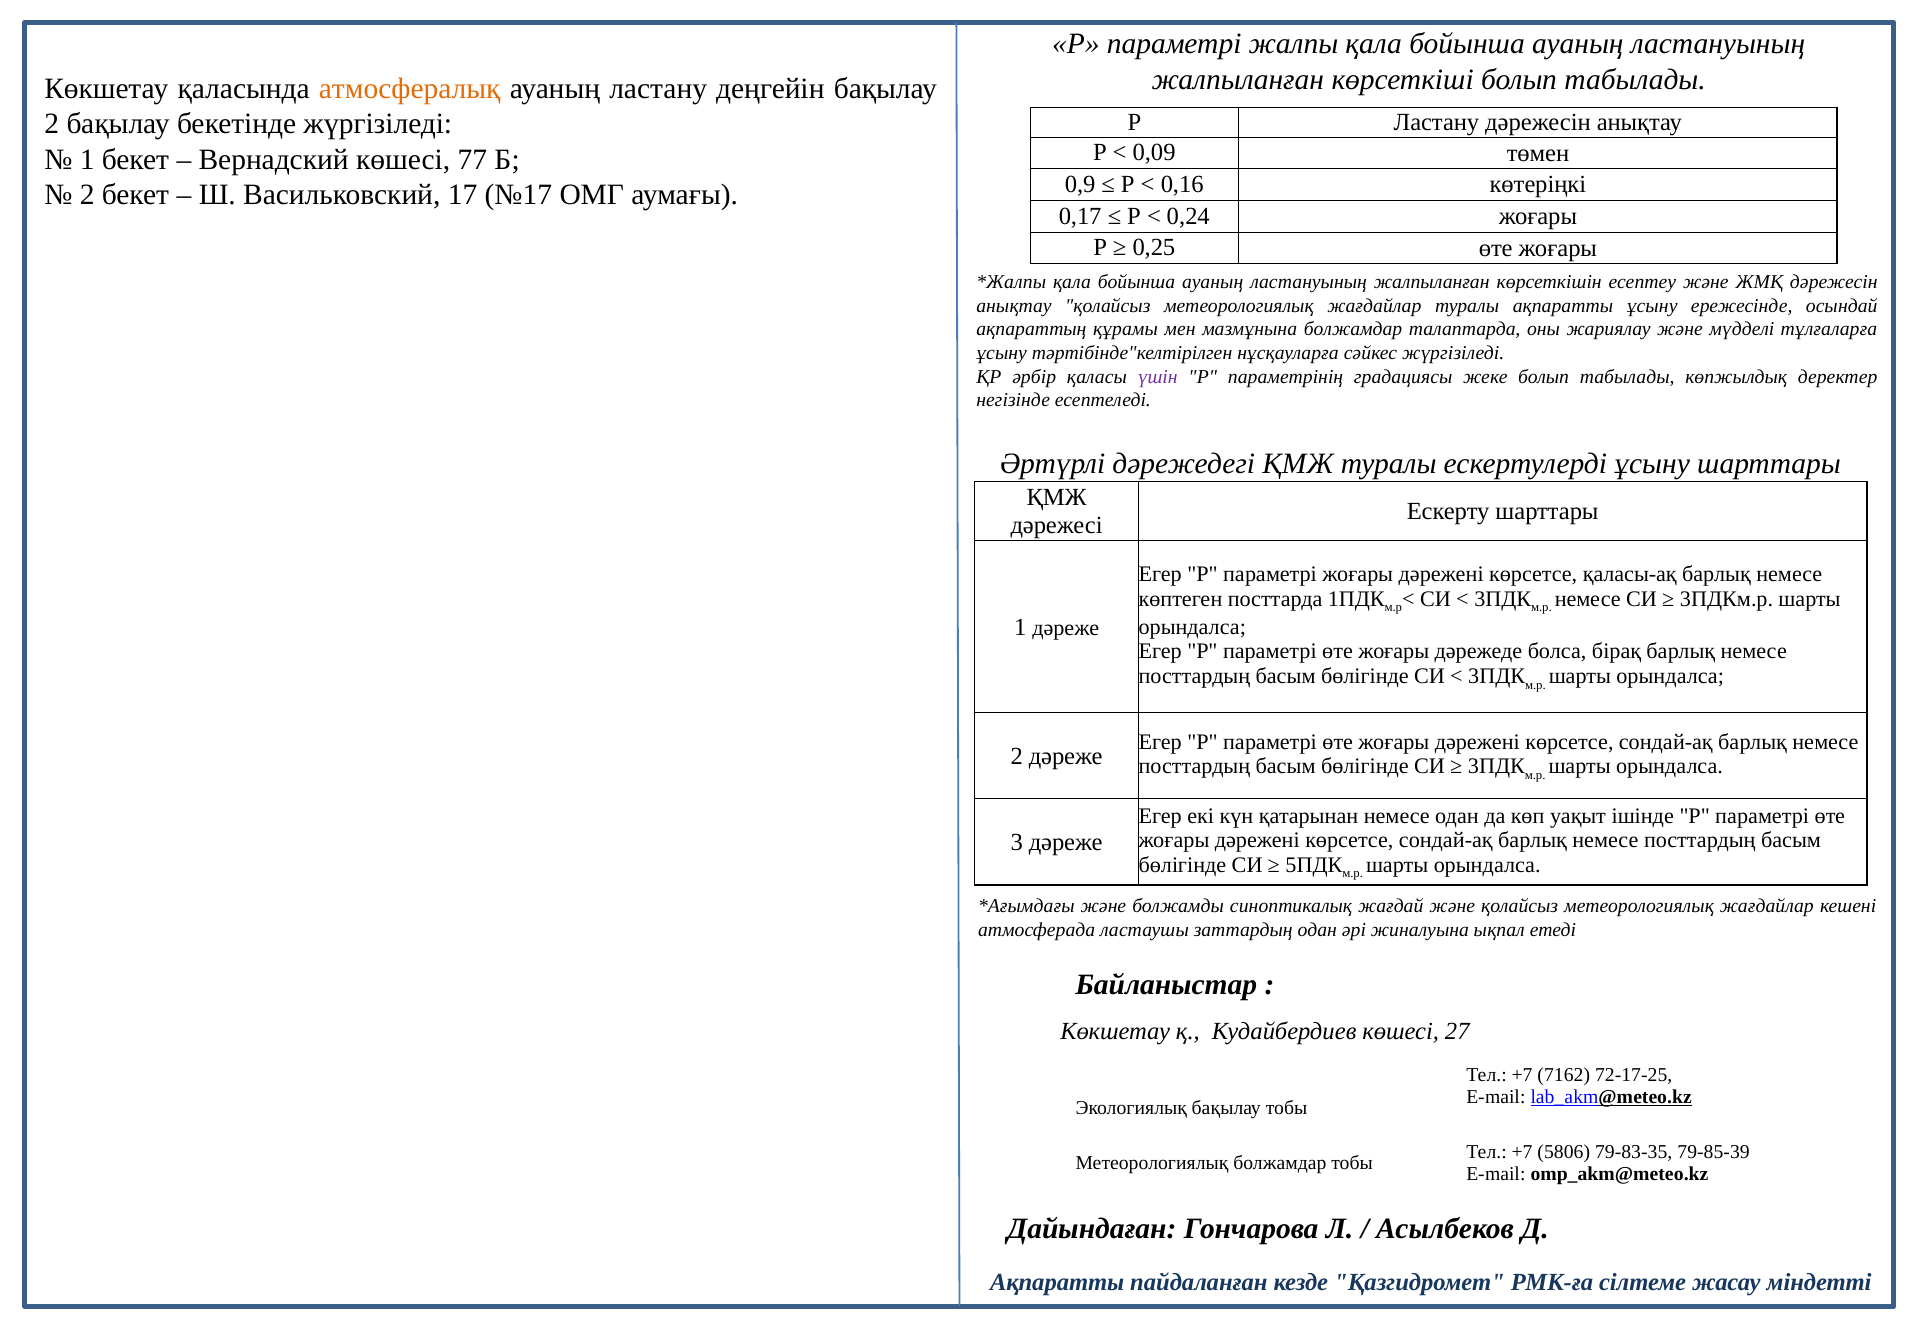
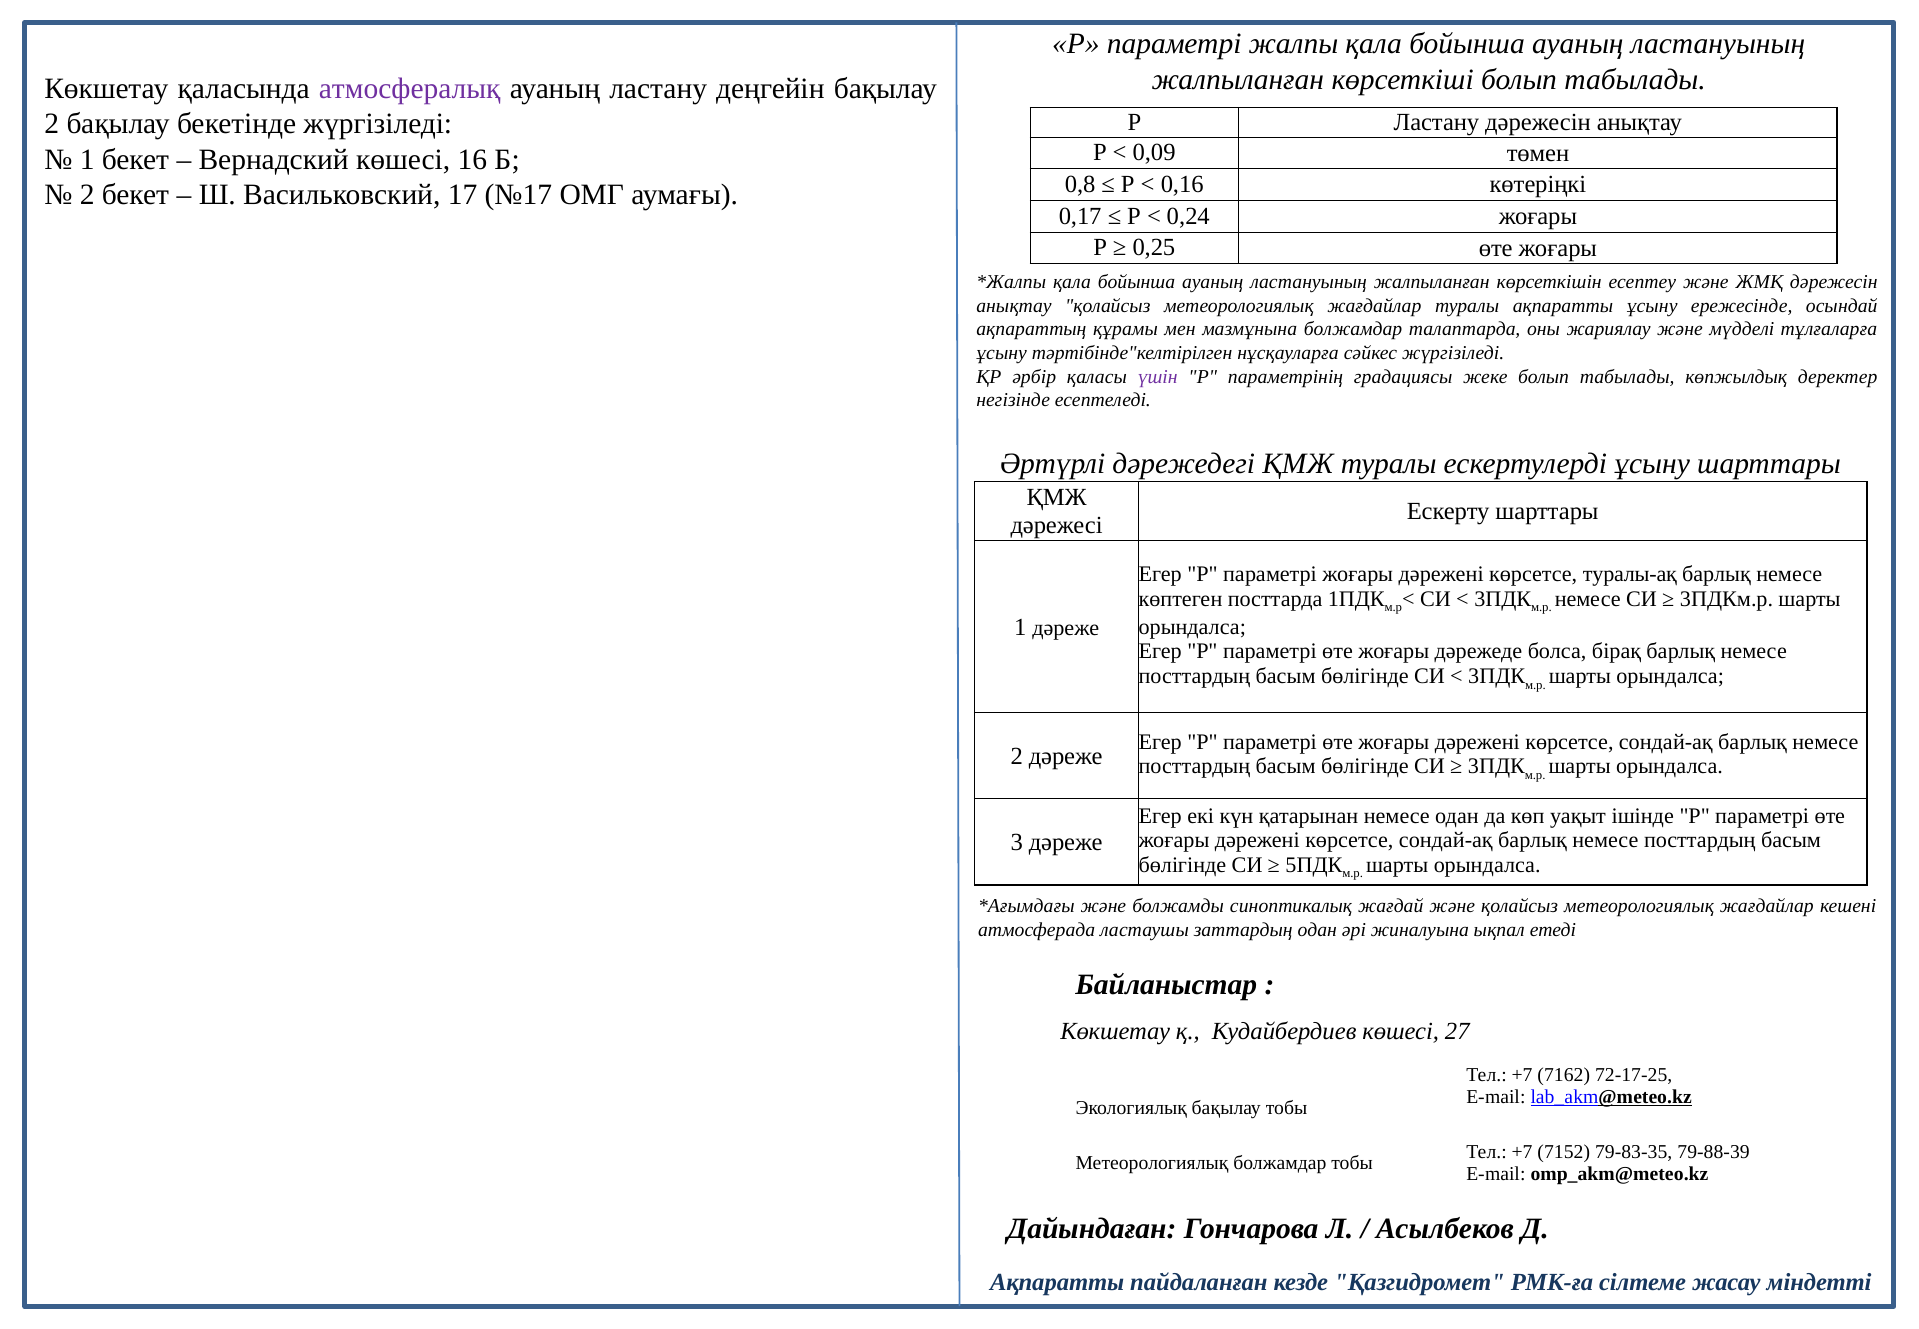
атмосфералық colour: orange -> purple
77: 77 -> 16
0,9: 0,9 -> 0,8
қаласы-ақ: қаласы-ақ -> туралы-ақ
5806: 5806 -> 7152
79-85-39: 79-85-39 -> 79-88-39
